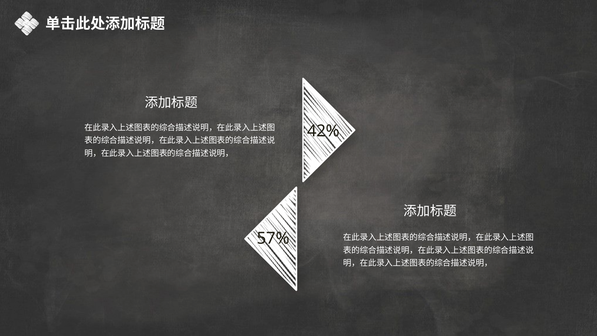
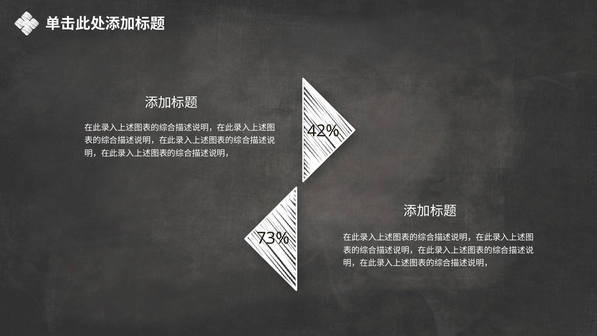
57%: 57% -> 73%
